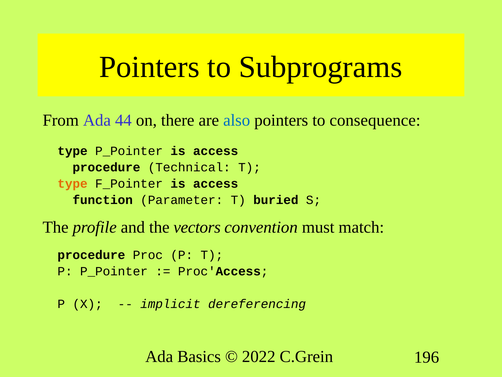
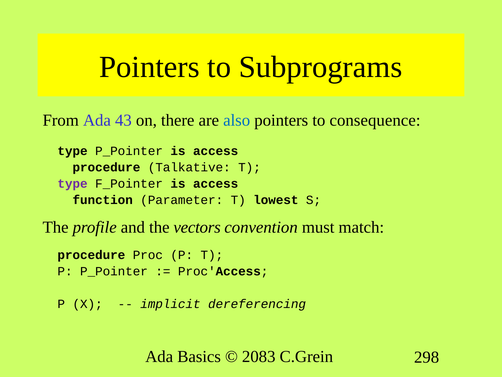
44: 44 -> 43
Technical: Technical -> Talkative
type at (73, 183) colour: orange -> purple
buried: buried -> lowest
2022: 2022 -> 2083
196: 196 -> 298
